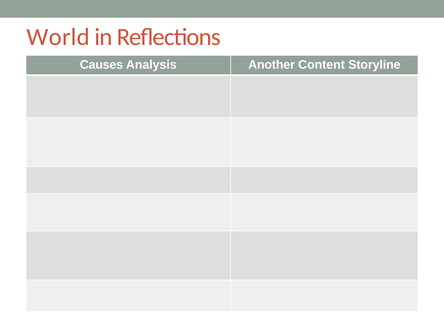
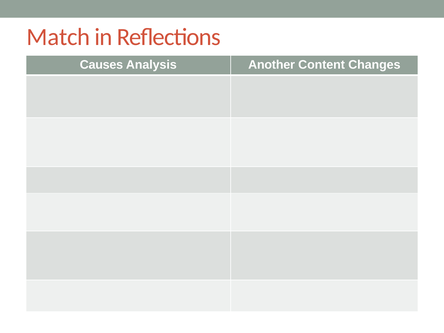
World: World -> Match
Storyline: Storyline -> Changes
